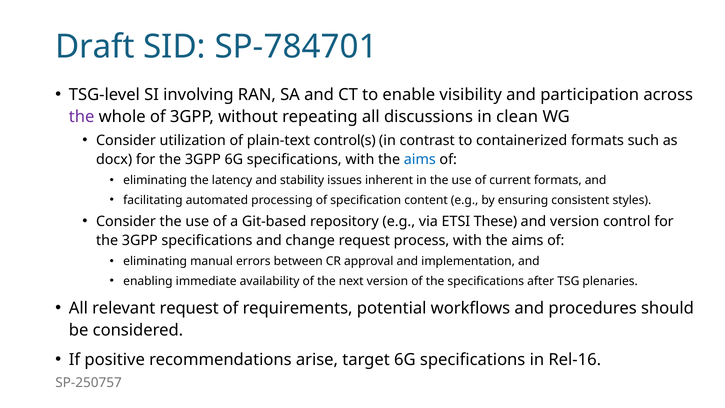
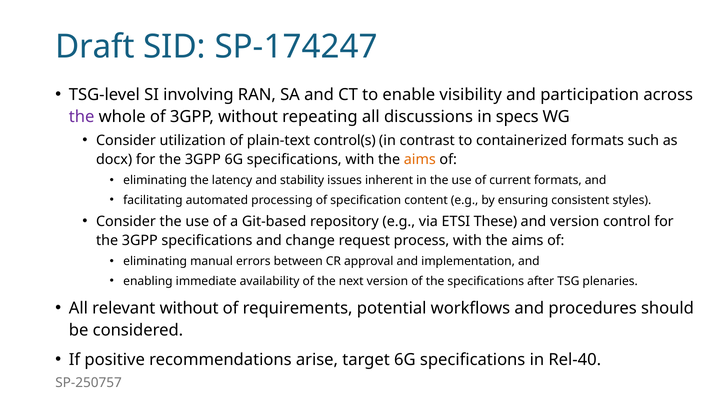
SP-784701: SP-784701 -> SP-174247
clean: clean -> specs
aims at (420, 159) colour: blue -> orange
relevant request: request -> without
Rel-16: Rel-16 -> Rel-40
